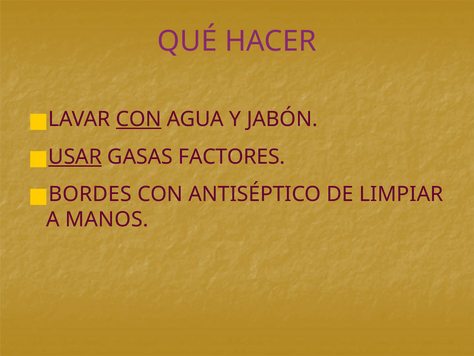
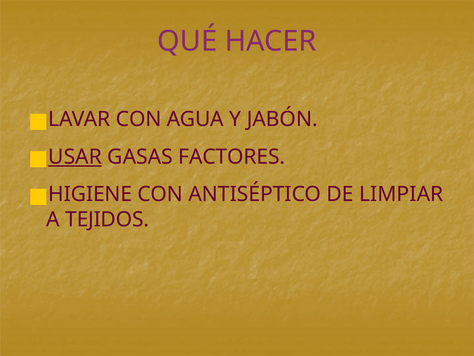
CON at (139, 119) underline: present -> none
BORDES: BORDES -> HIGIENE
MANOS: MANOS -> TEJIDOS
